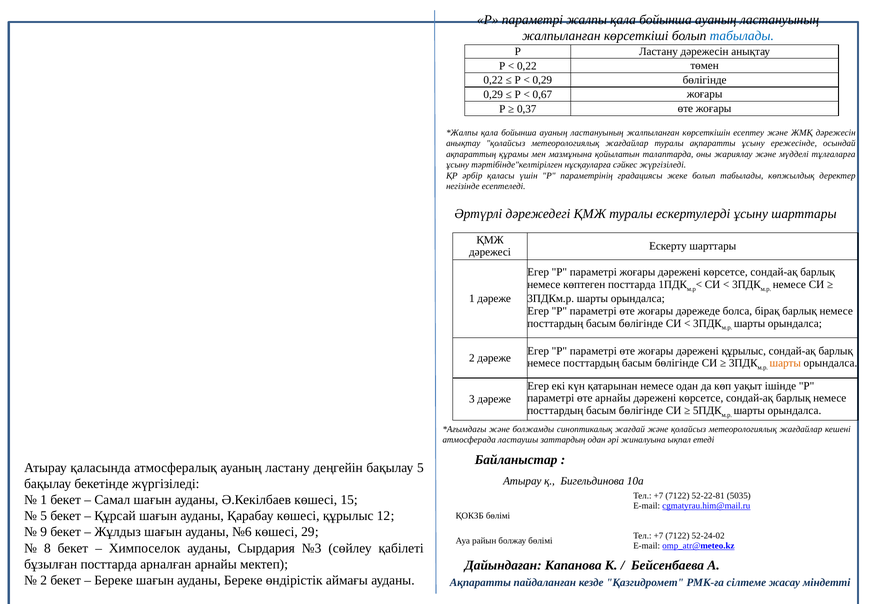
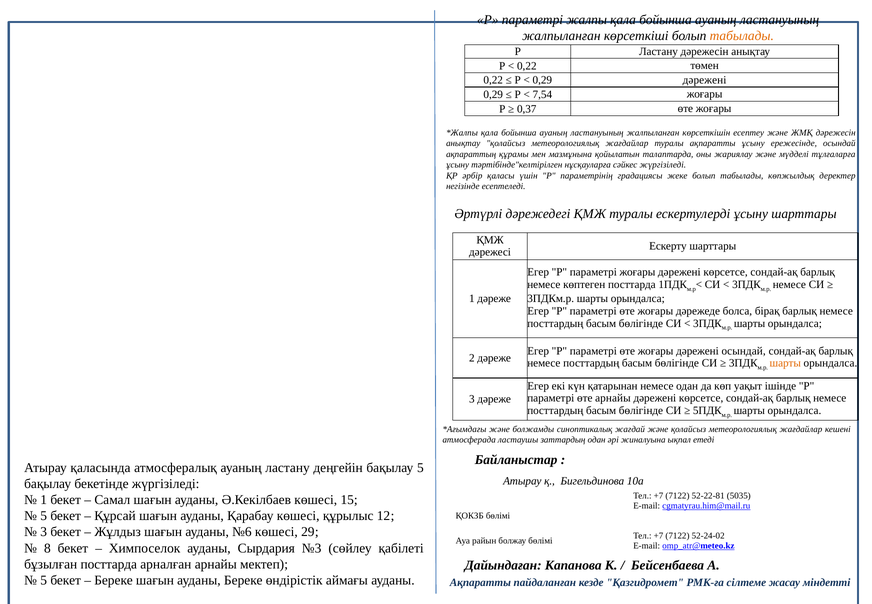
табылады at (742, 36) colour: blue -> orange
0,29 бөлігінде: бөлігінде -> дәрежені
0,67: 0,67 -> 7,54
дәрежені құрылыс: құрылыс -> осындай
9 at (44, 532): 9 -> 3
2 at (44, 580): 2 -> 5
